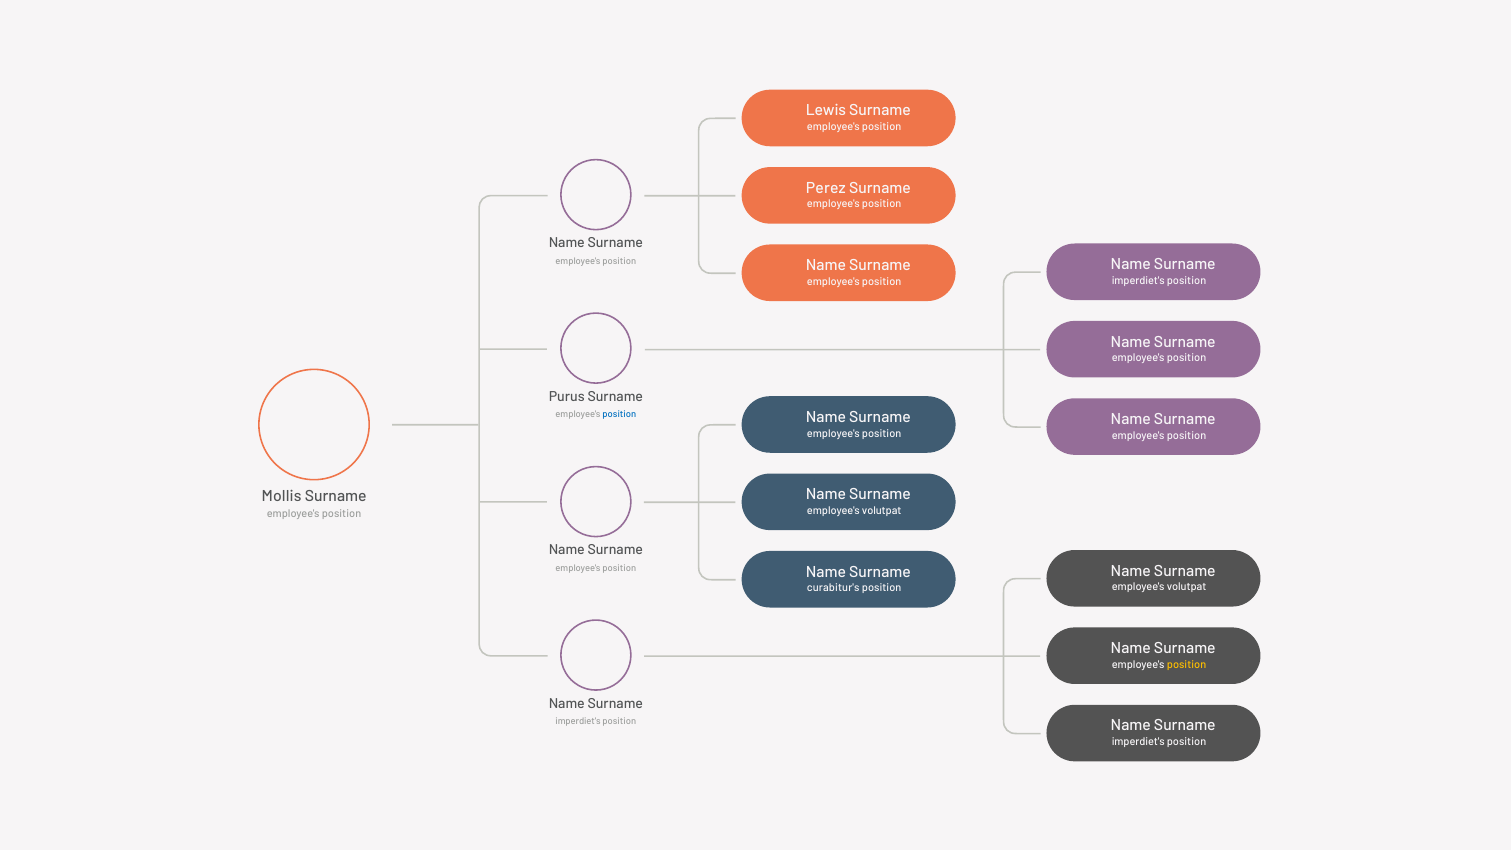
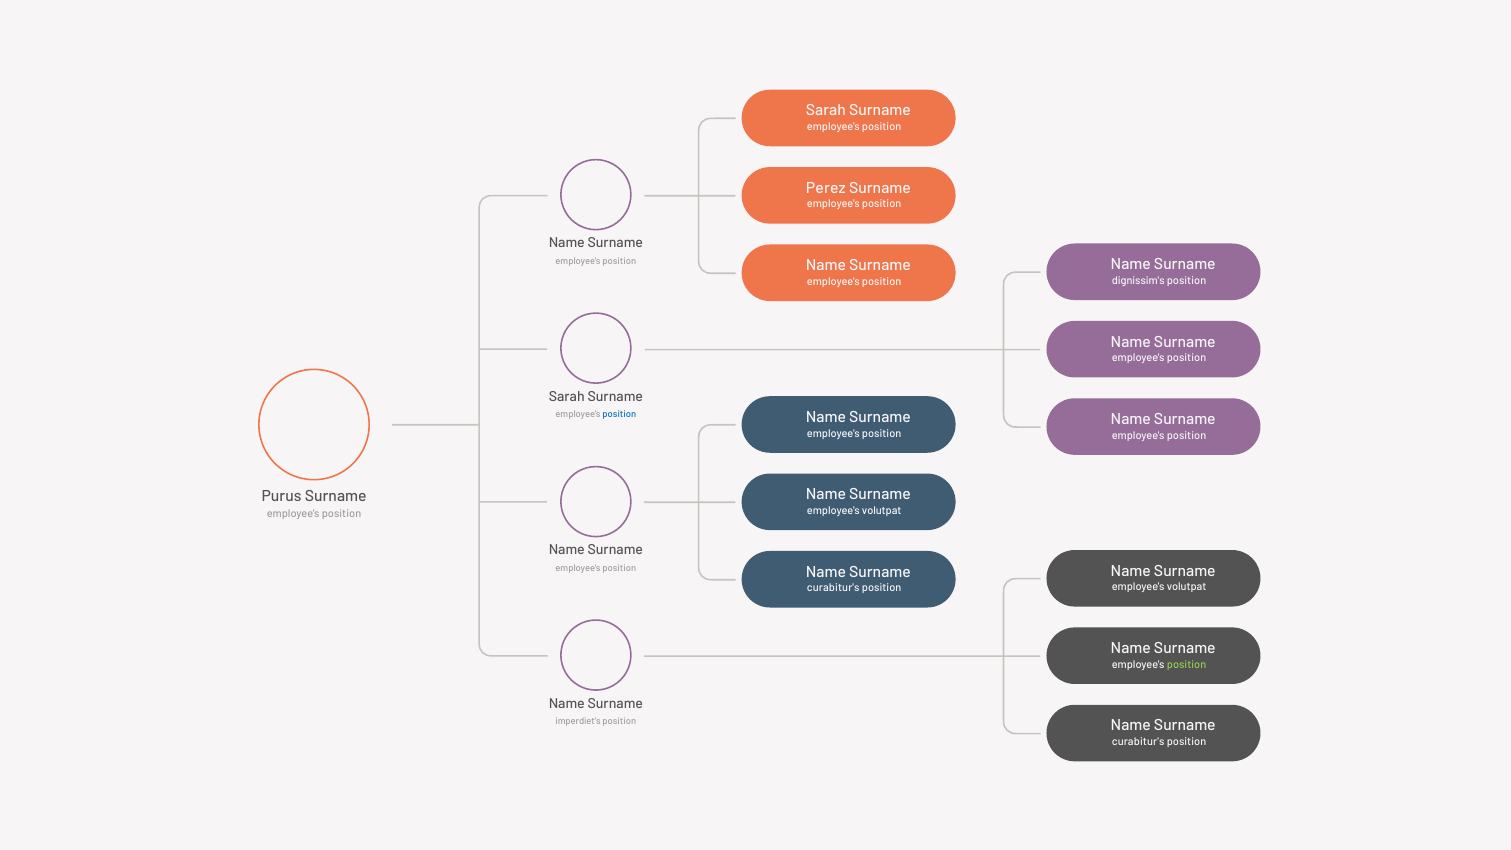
Lewis at (826, 111): Lewis -> Sarah
imperdiet's at (1138, 281): imperdiet's -> dignissim's
Purus at (567, 397): Purus -> Sarah
Mollis: Mollis -> Purus
position at (1187, 665) colour: yellow -> light green
imperdiet's at (1138, 742): imperdiet's -> curabitur's
